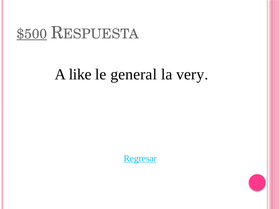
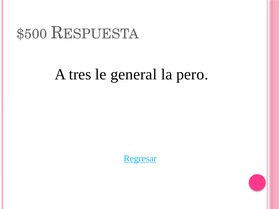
$500 underline: present -> none
like: like -> tres
very: very -> pero
